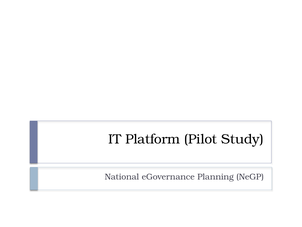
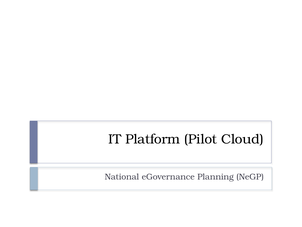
Study: Study -> Cloud
